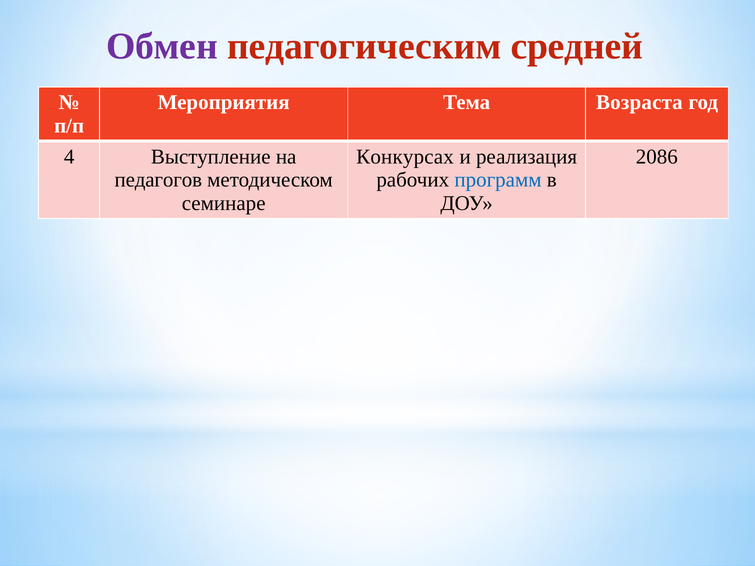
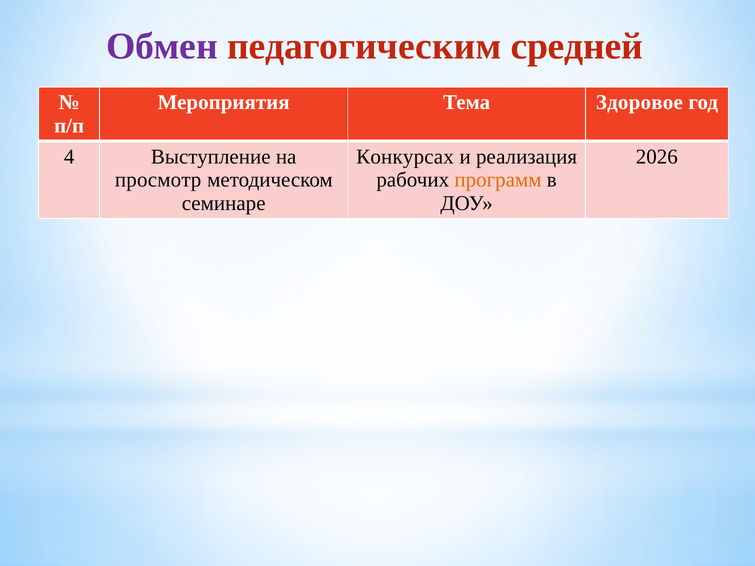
Возраста: Возраста -> Здоровое
2086: 2086 -> 2026
педагогов: педагогов -> просмотр
программ colour: blue -> orange
